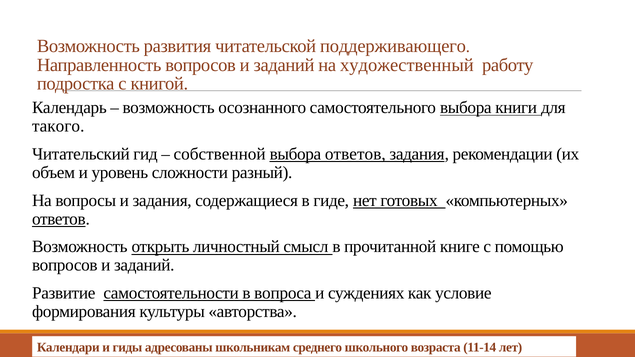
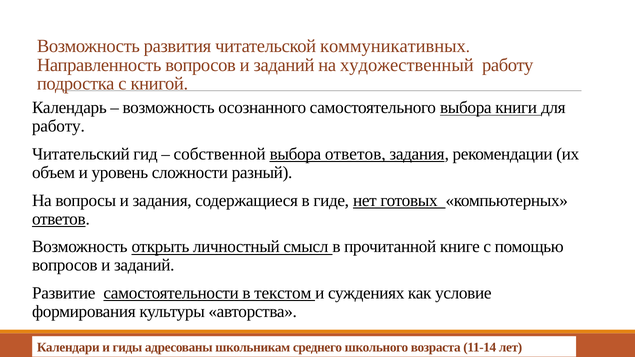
поддерживающего: поддерживающего -> коммуникативных
такого at (58, 126): такого -> работу
вопроса: вопроса -> текстом
